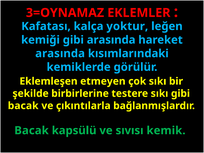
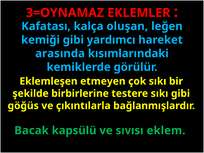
yoktur: yoktur -> oluşan
gibi arasında: arasında -> yardımcı
bacak at (23, 106): bacak -> göğüs
kemik: kemik -> eklem
